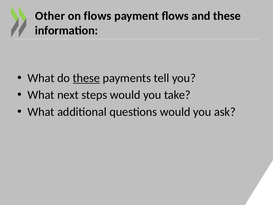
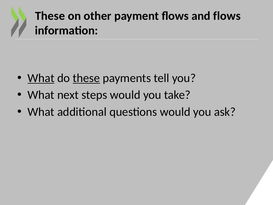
Other at (50, 16): Other -> These
on flows: flows -> other
and these: these -> flows
What at (41, 78) underline: none -> present
